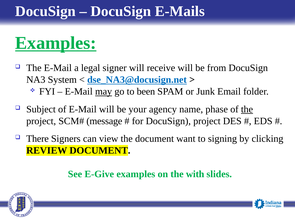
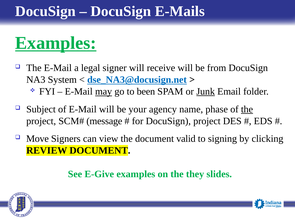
Junk underline: none -> present
There: There -> Move
want: want -> valid
with: with -> they
